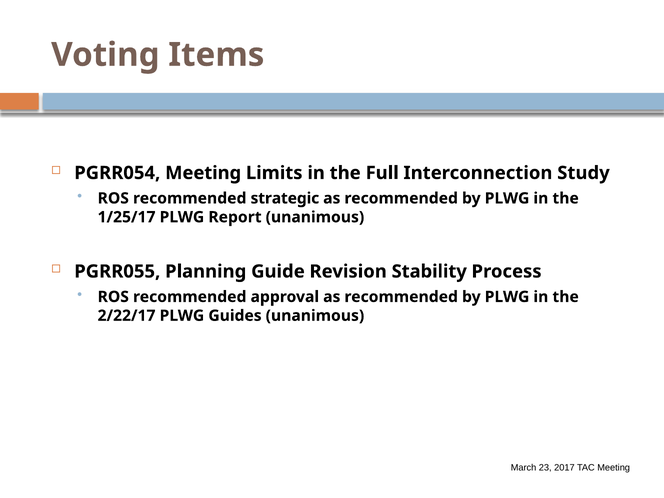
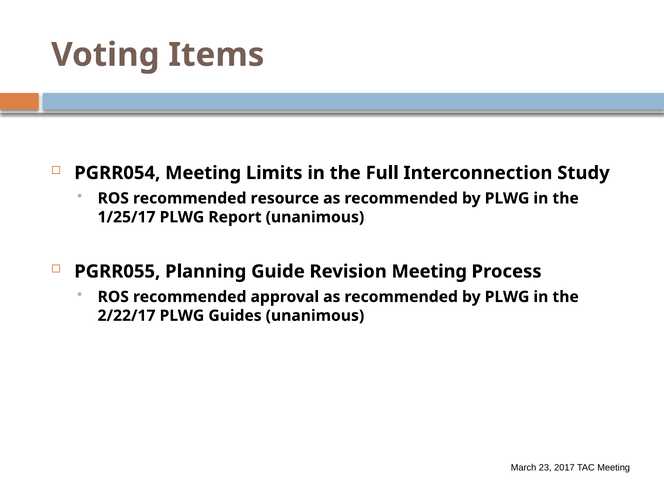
strategic: strategic -> resource
Revision Stability: Stability -> Meeting
